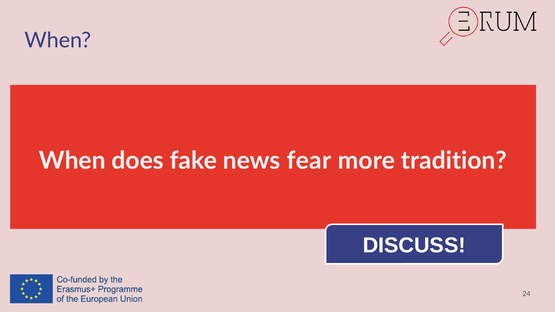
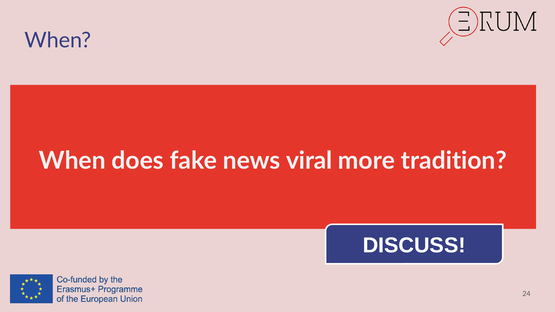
fear: fear -> viral
